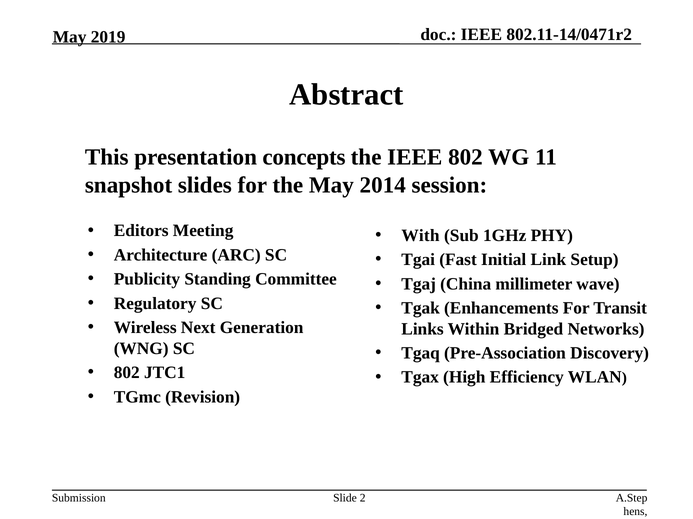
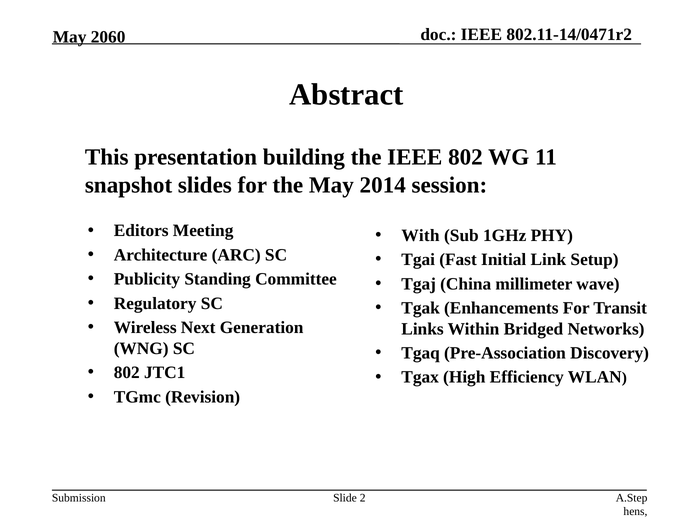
2019: 2019 -> 2060
concepts: concepts -> building
